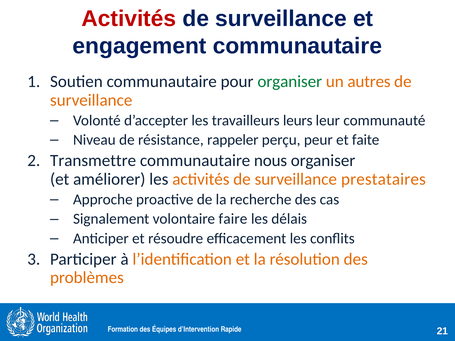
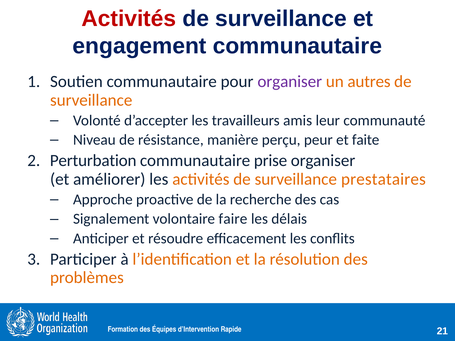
organiser at (290, 82) colour: green -> purple
leurs: leurs -> amis
rappeler: rappeler -> manière
Transmettre: Transmettre -> Perturbation
nous: nous -> prise
